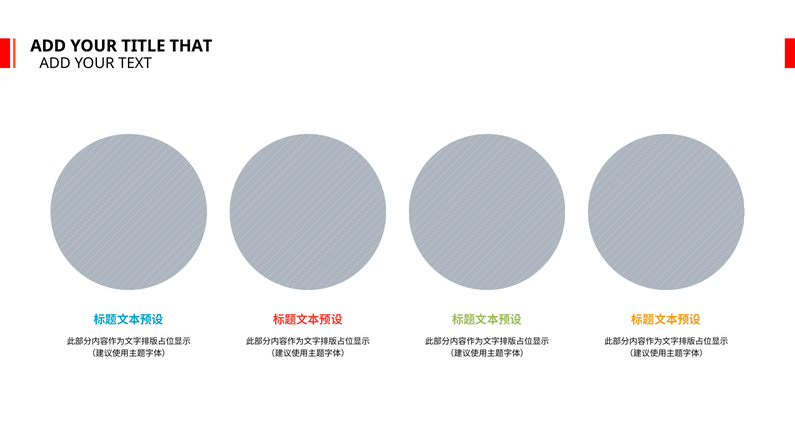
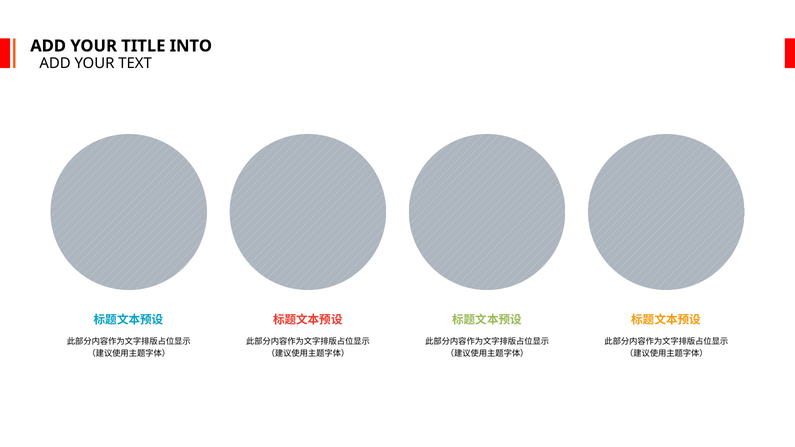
THAT: THAT -> INTO
